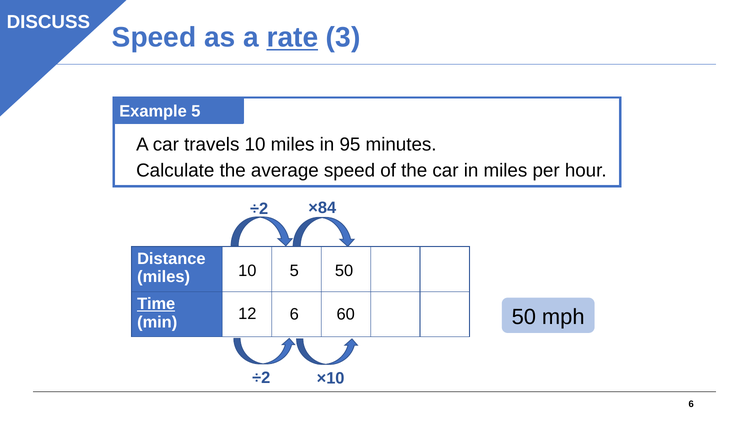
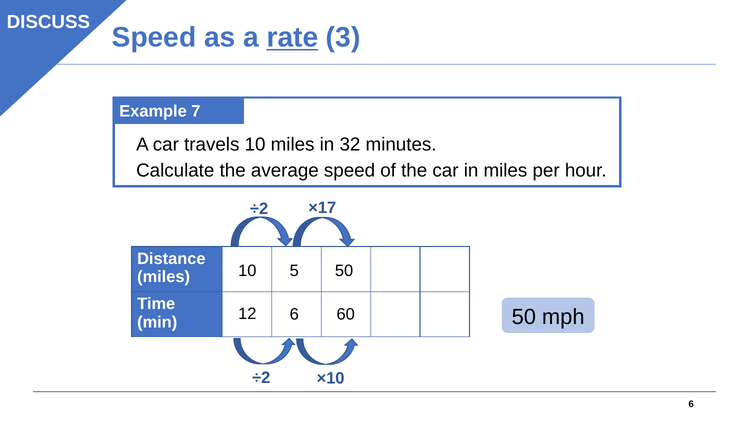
Example 5: 5 -> 7
95: 95 -> 32
×84: ×84 -> ×17
Time underline: present -> none
